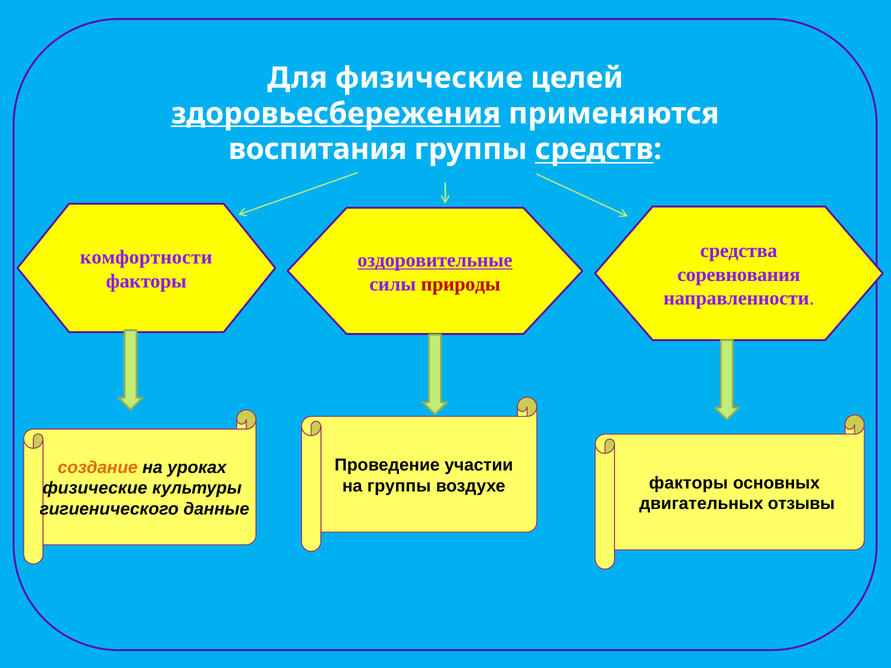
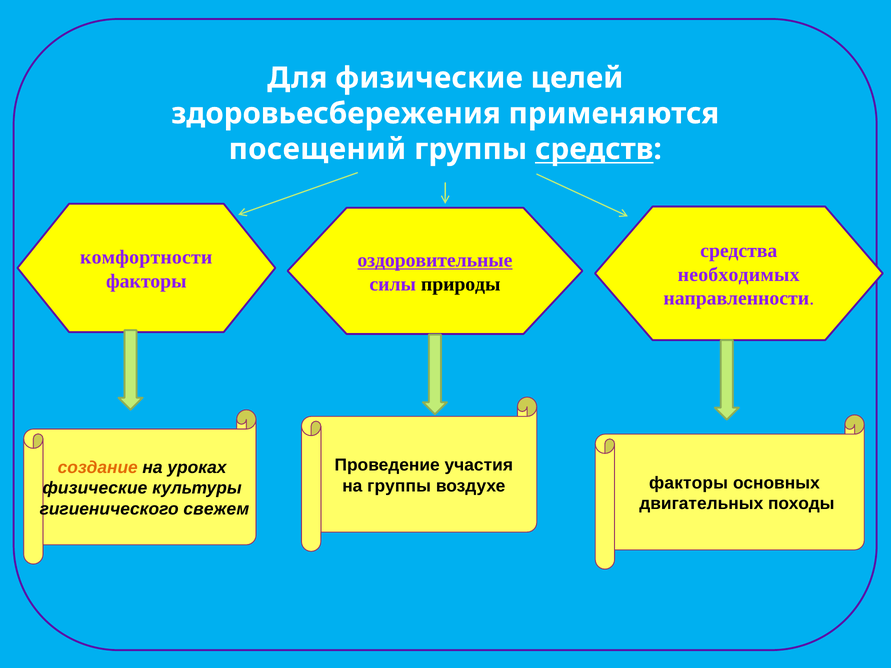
здоровьесбережения underline: present -> none
воспитания: воспитания -> посещений
соревнования: соревнования -> необходимых
природы colour: red -> black
участии: участии -> участия
отзывы: отзывы -> походы
данные: данные -> свежем
